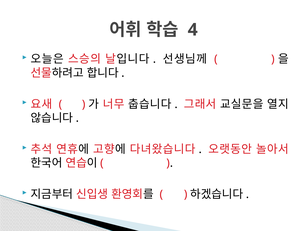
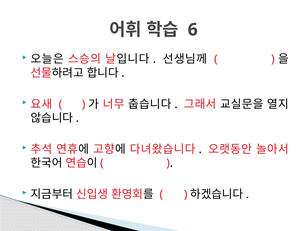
4: 4 -> 6
